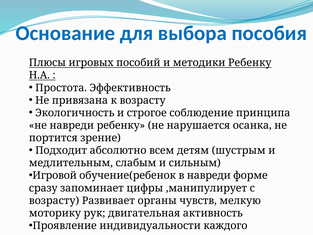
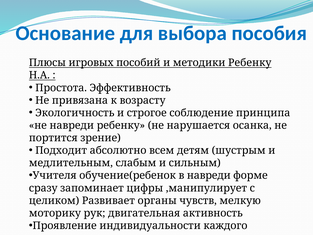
Игровой at (55, 175): Игровой -> Учителя
возрасту at (54, 200): возрасту -> целиком
